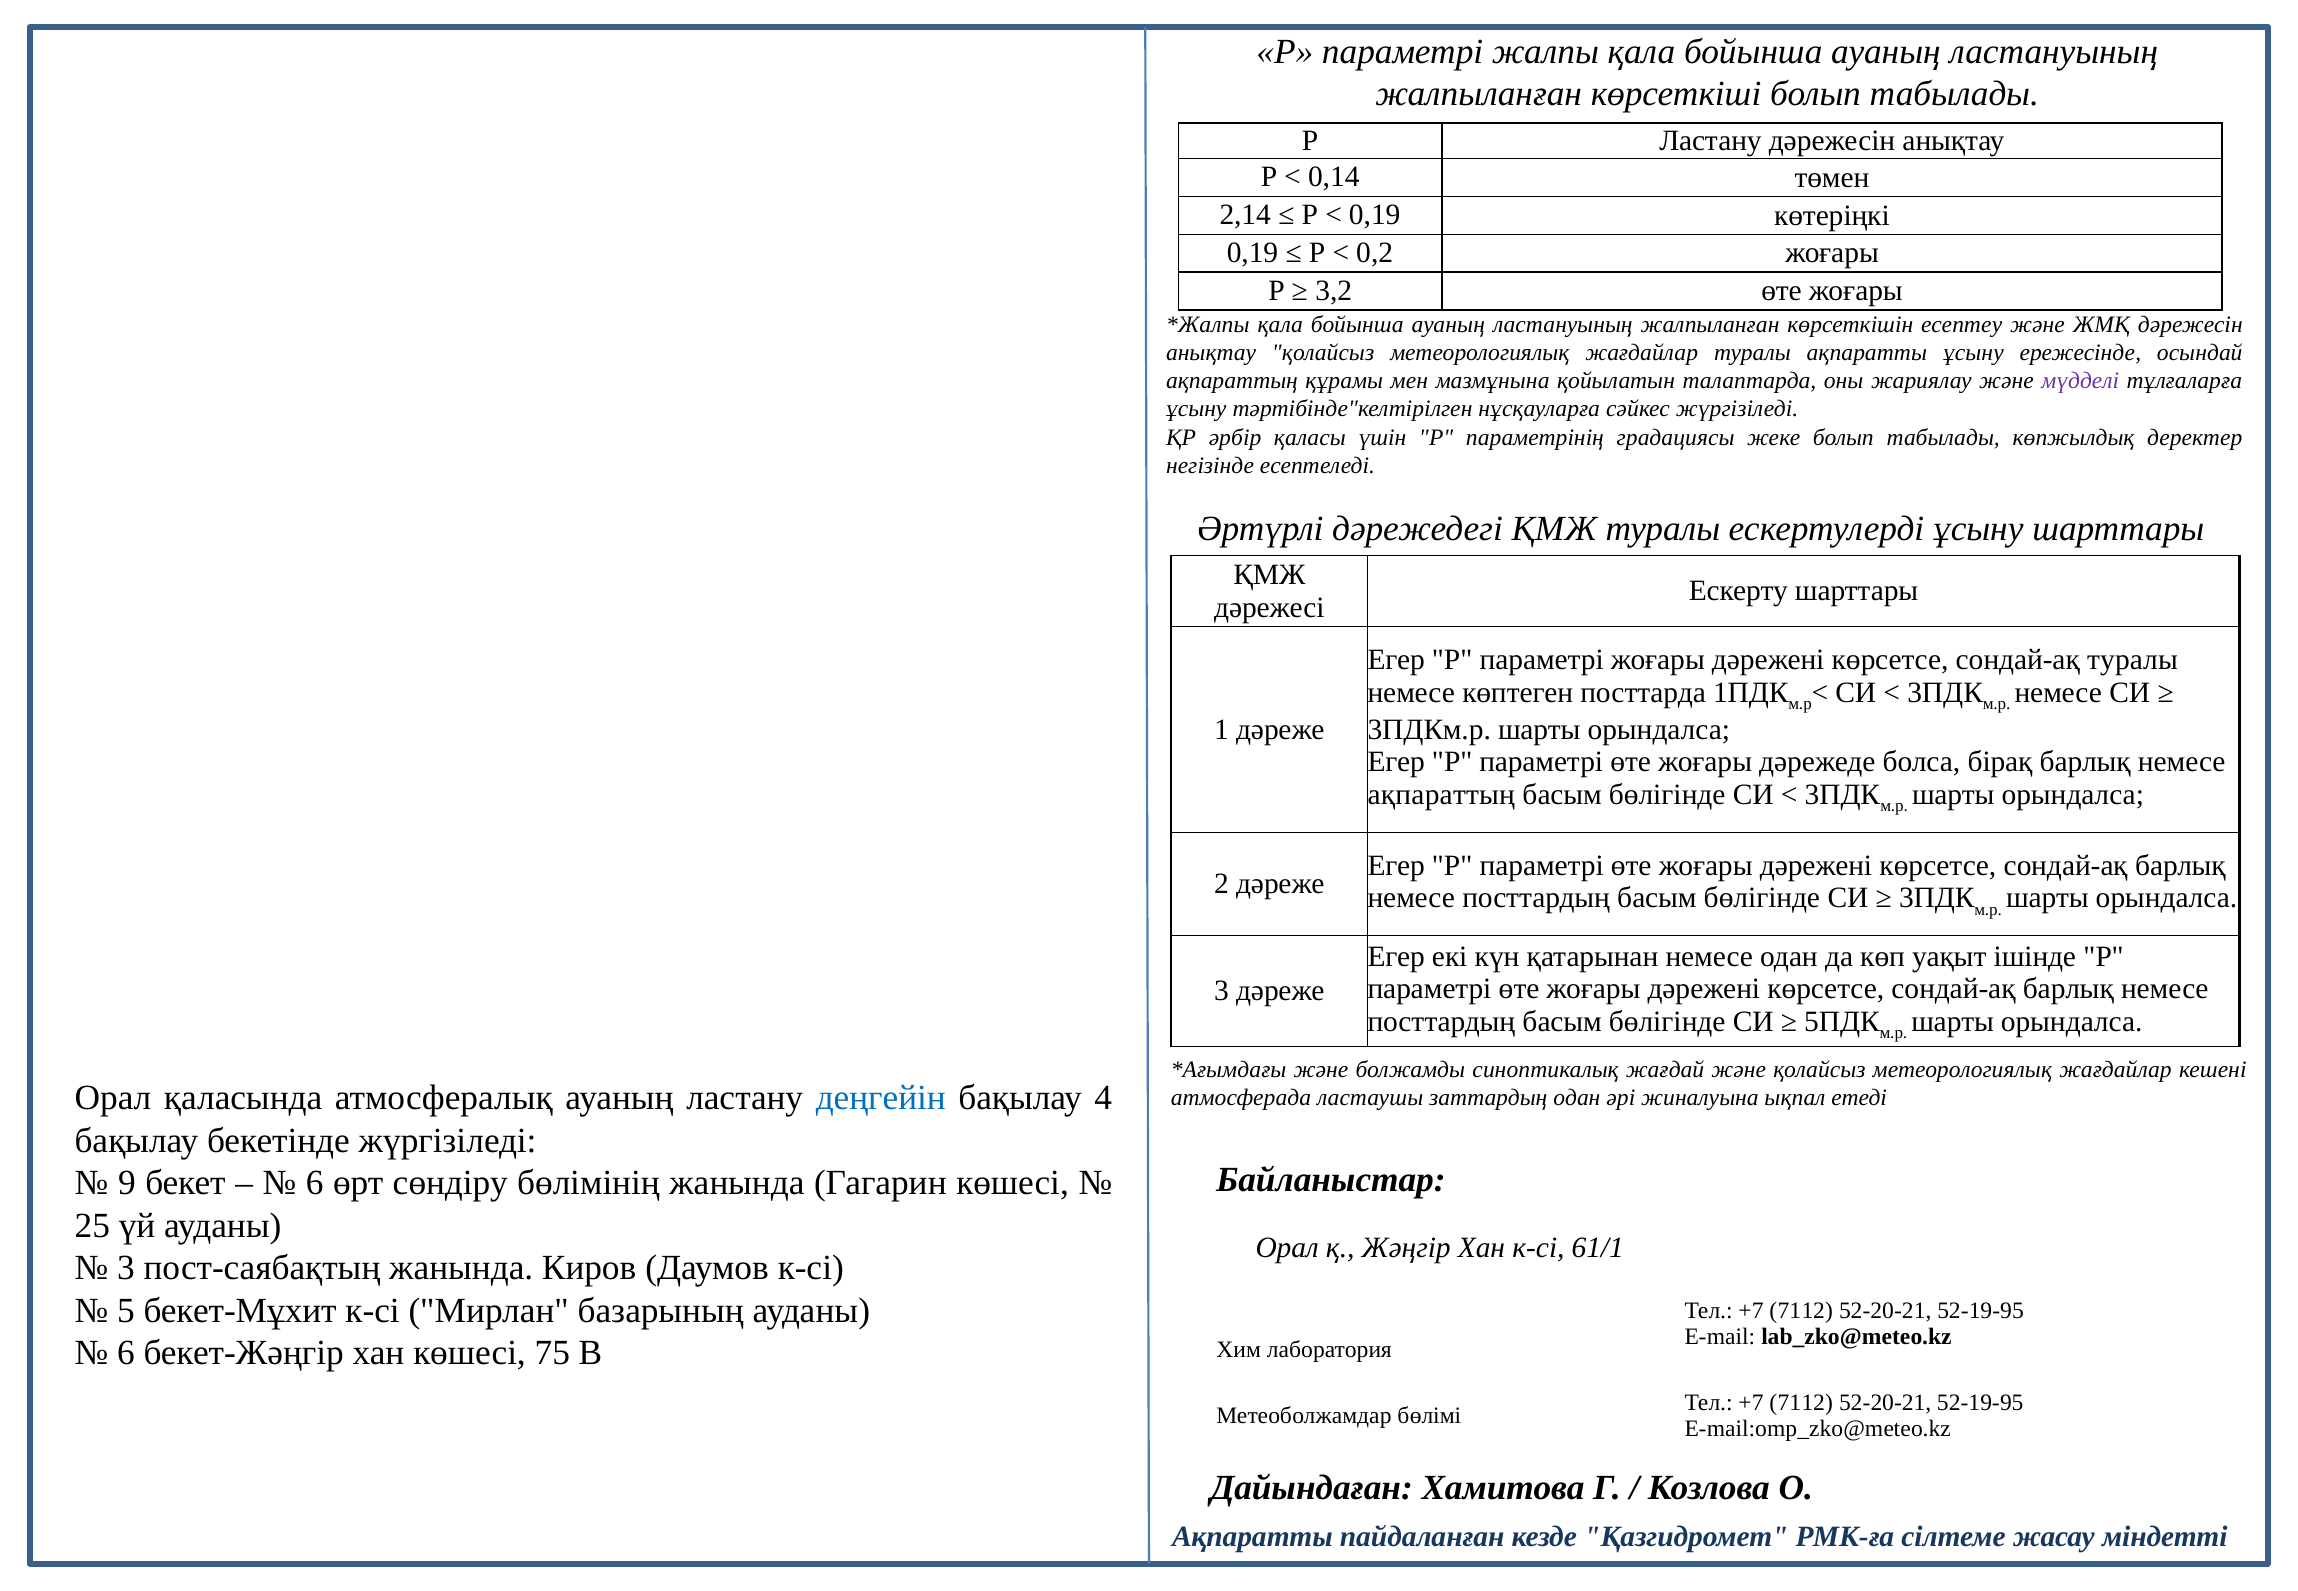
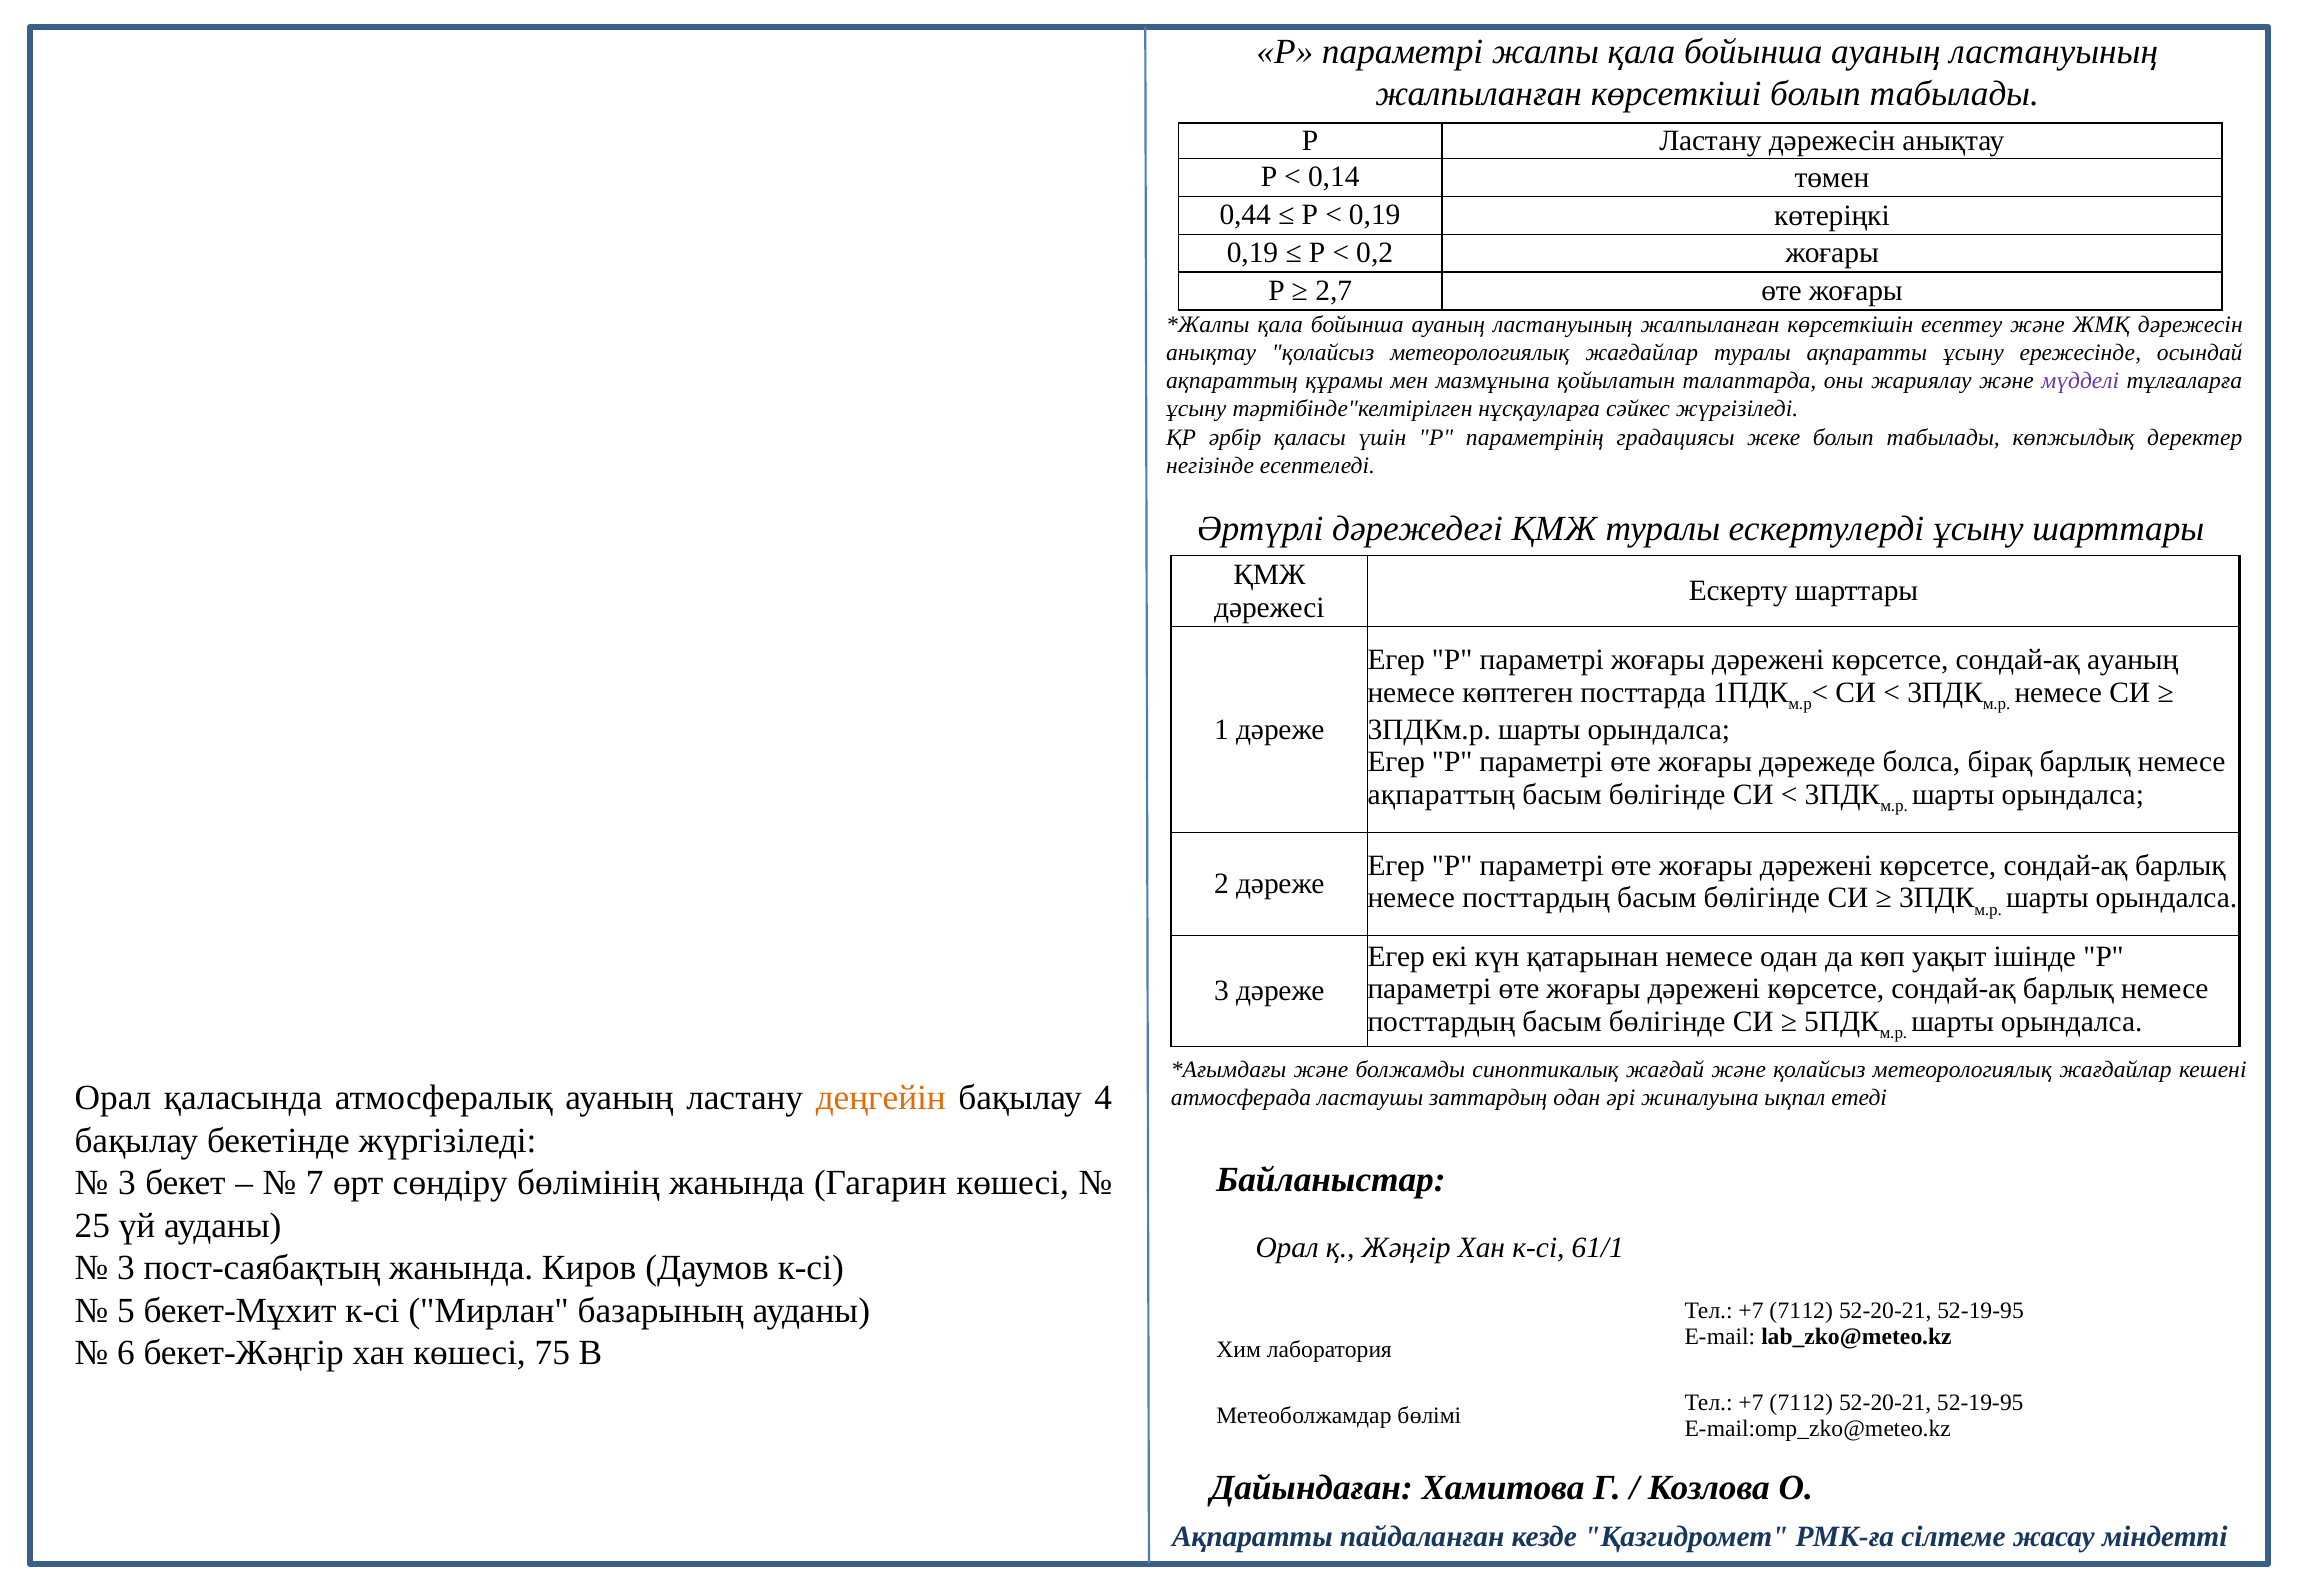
2,14: 2,14 -> 0,44
3,2: 3,2 -> 2,7
сондай-ақ туралы: туралы -> ауаның
деңгейін colour: blue -> orange
9 at (127, 1183): 9 -> 3
6 at (315, 1183): 6 -> 7
